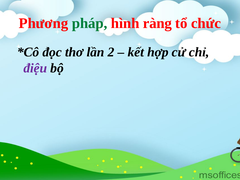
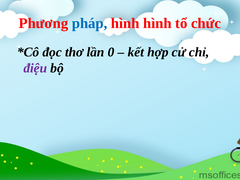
pháp colour: green -> blue
hình ràng: ràng -> hình
2: 2 -> 0
